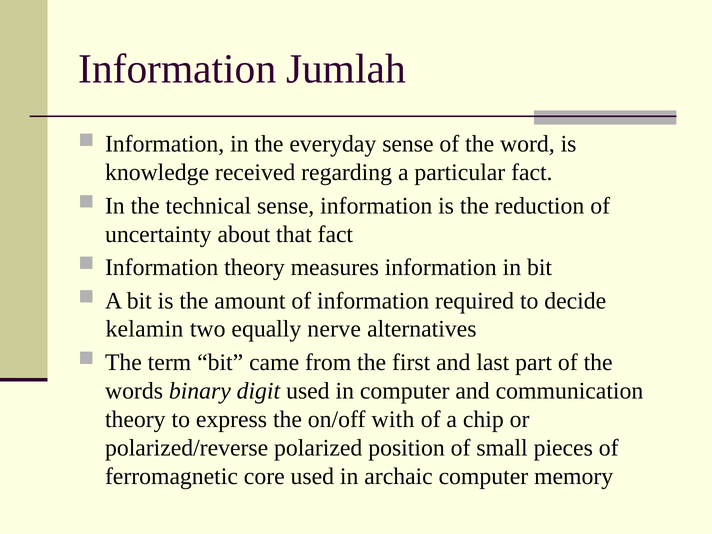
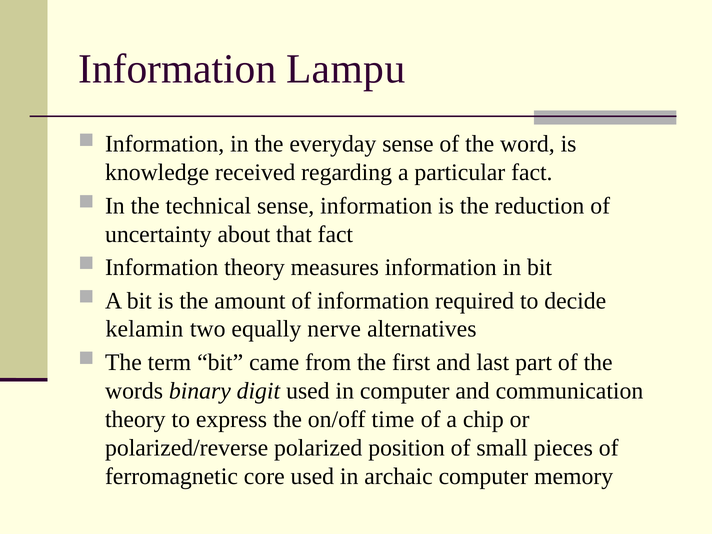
Jumlah: Jumlah -> Lampu
with: with -> time
